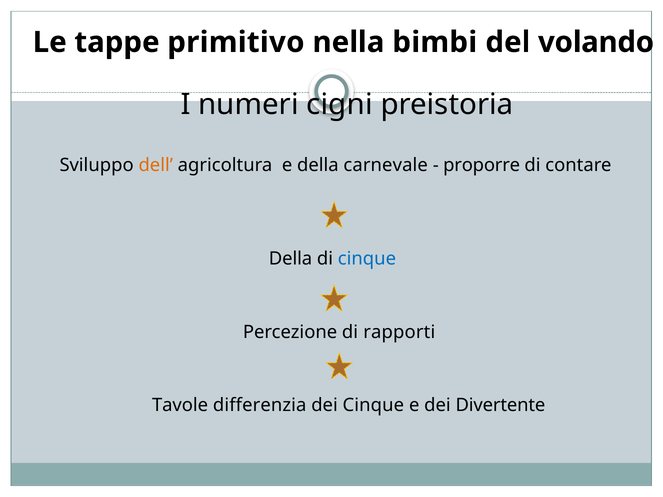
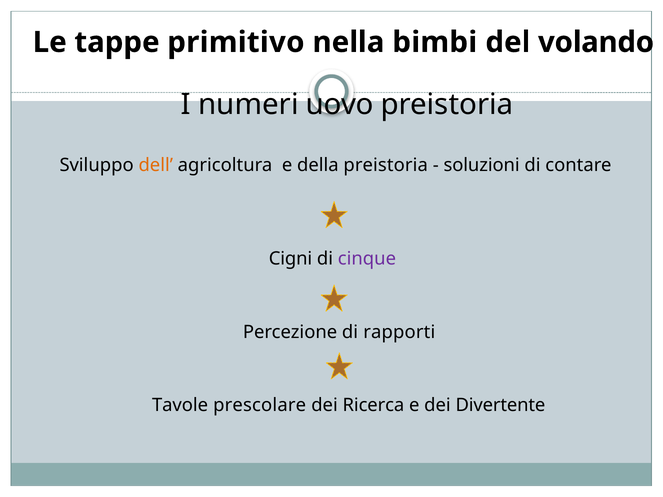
cigni: cigni -> uovo
della carnevale: carnevale -> preistoria
proporre: proporre -> soluzioni
Della at (291, 259): Della -> Cigni
cinque at (367, 259) colour: blue -> purple
differenzia: differenzia -> prescolare
dei Cinque: Cinque -> Ricerca
